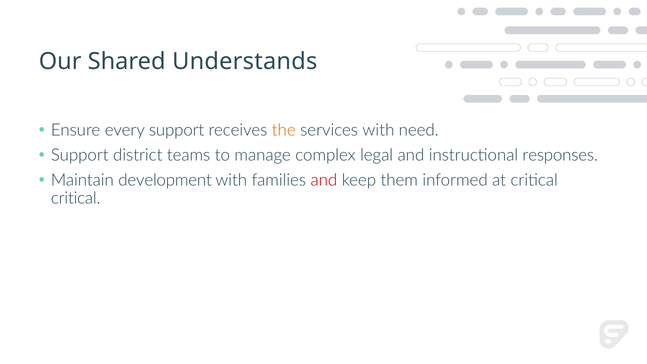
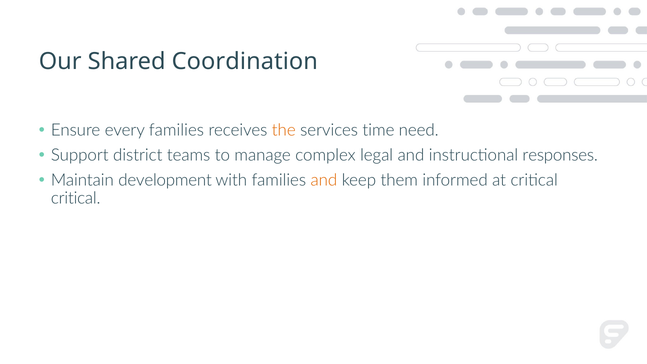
Understands: Understands -> Coordination
every support: support -> families
services with: with -> time
and at (324, 180) colour: red -> orange
